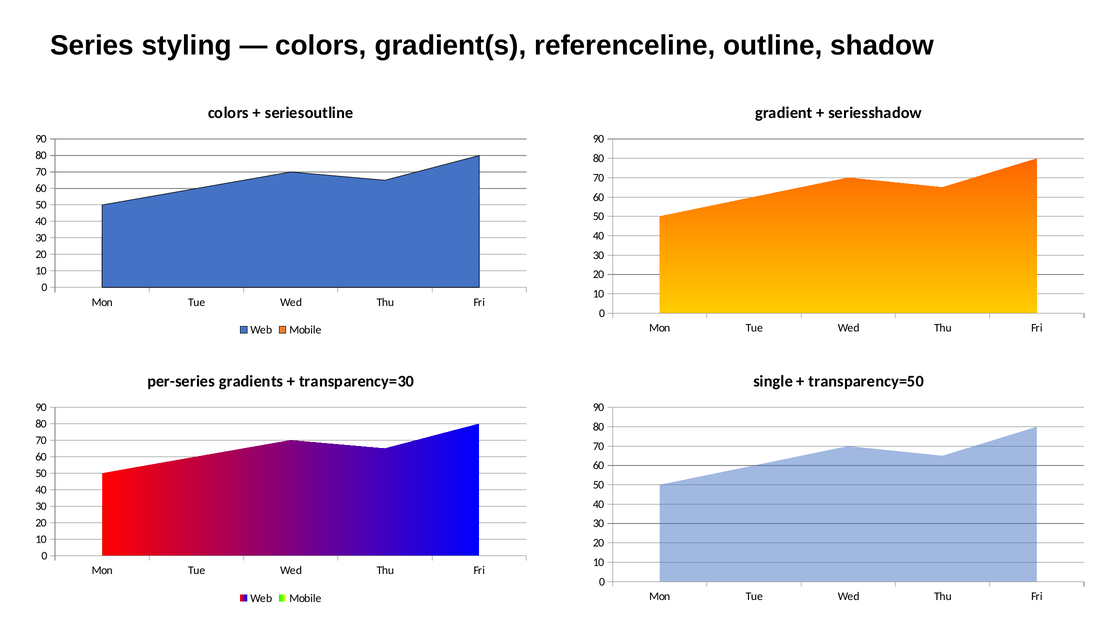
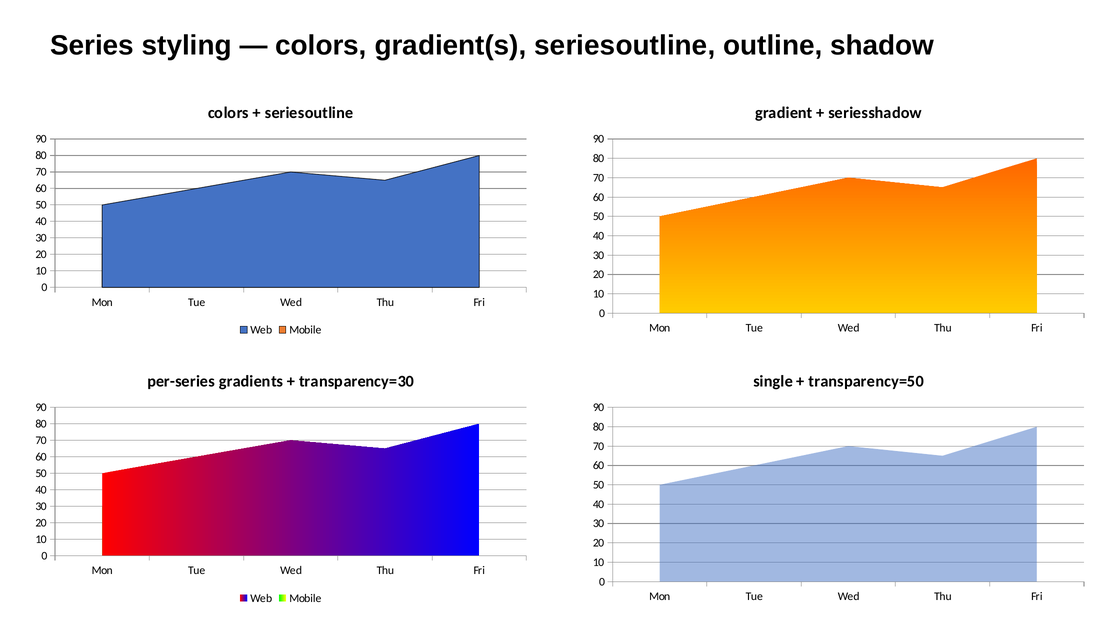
gradient(s referenceline: referenceline -> seriesoutline
